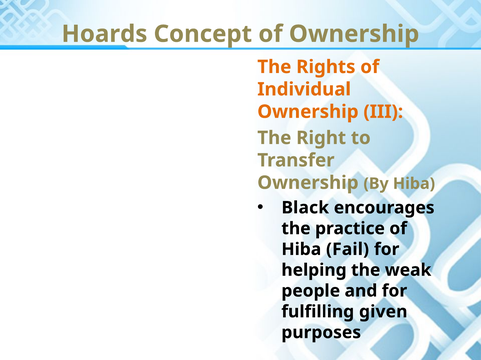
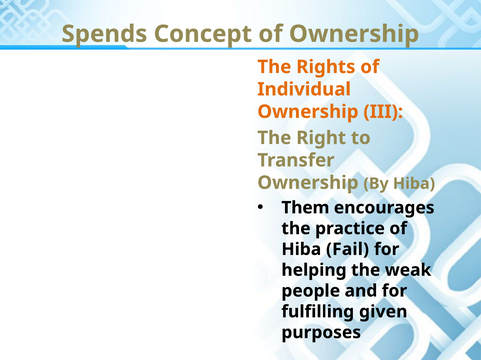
Hoards: Hoards -> Spends
Black: Black -> Them
